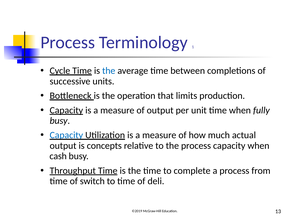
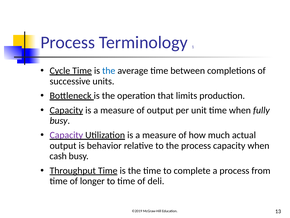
Capacity at (66, 135) colour: blue -> purple
concepts: concepts -> behavior
switch: switch -> longer
